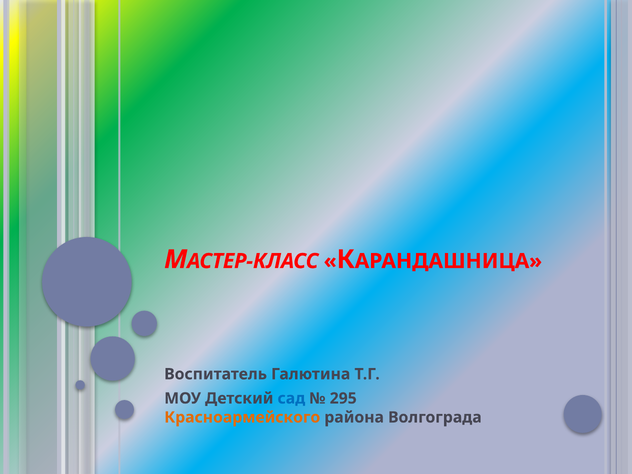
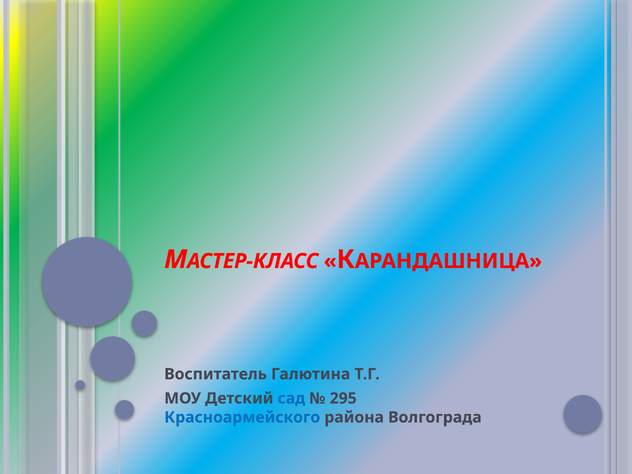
Красноармейского colour: orange -> blue
